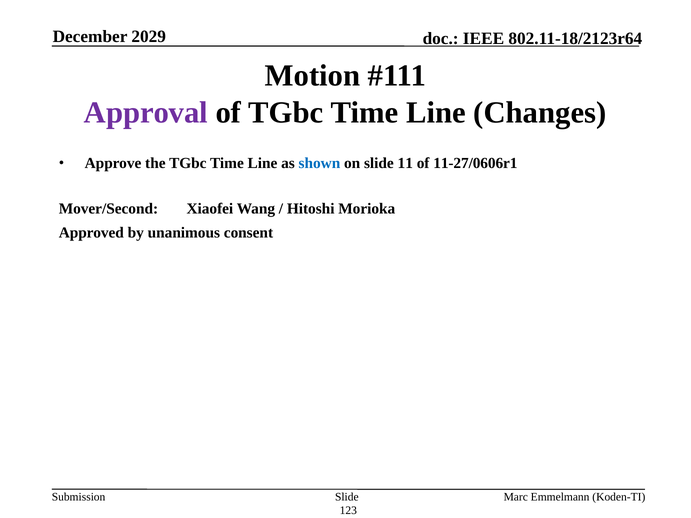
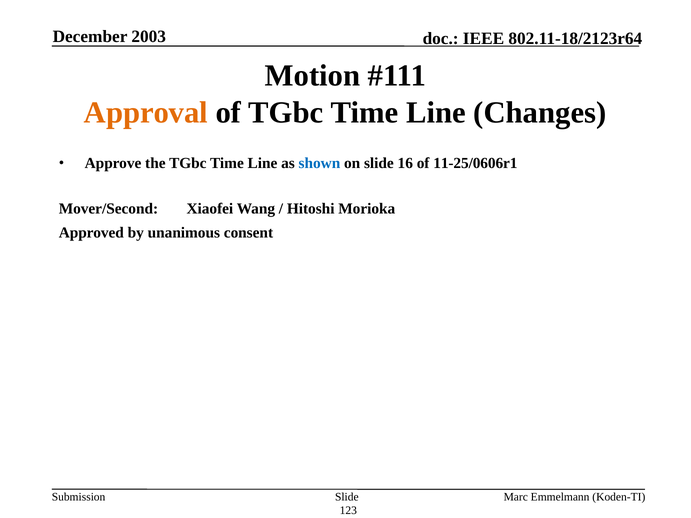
2029: 2029 -> 2003
Approval colour: purple -> orange
11: 11 -> 16
11-27/0606r1: 11-27/0606r1 -> 11-25/0606r1
